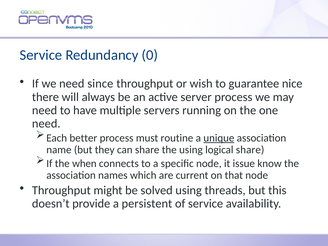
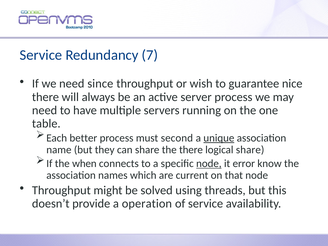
0: 0 -> 7
need at (46, 124): need -> table
routine: routine -> second
the using: using -> there
node at (209, 164) underline: none -> present
issue: issue -> error
persistent: persistent -> operation
